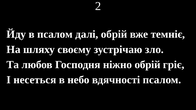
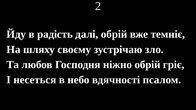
в псалом: псалом -> радість
